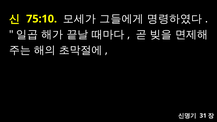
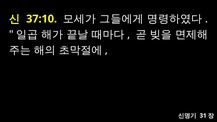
75:10: 75:10 -> 37:10
